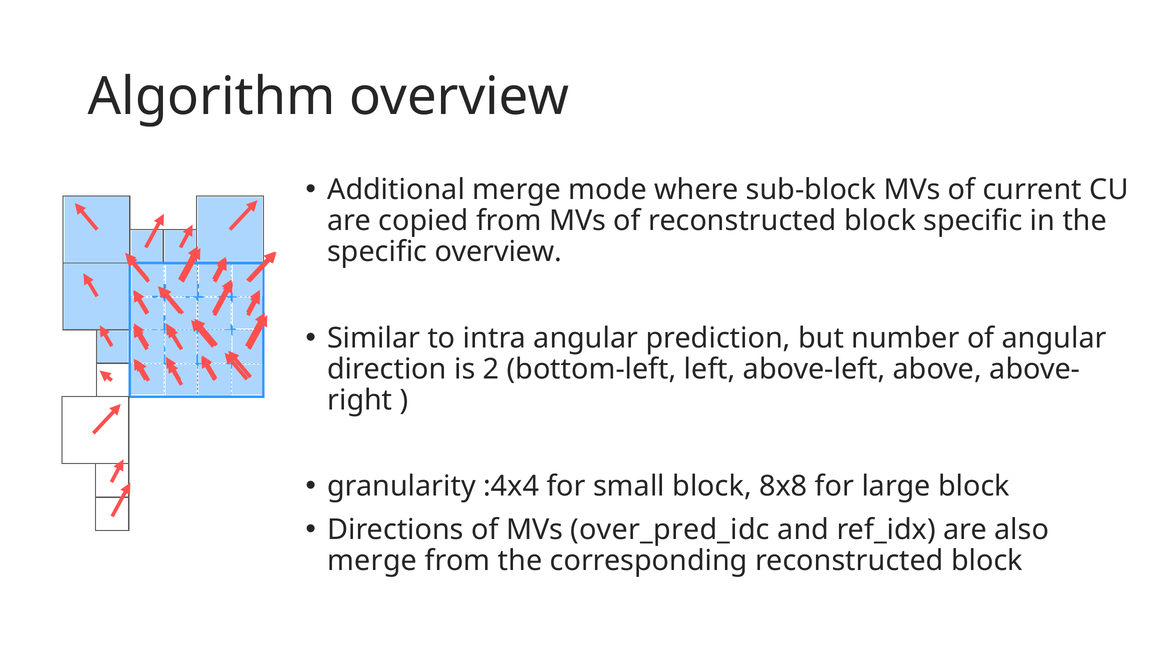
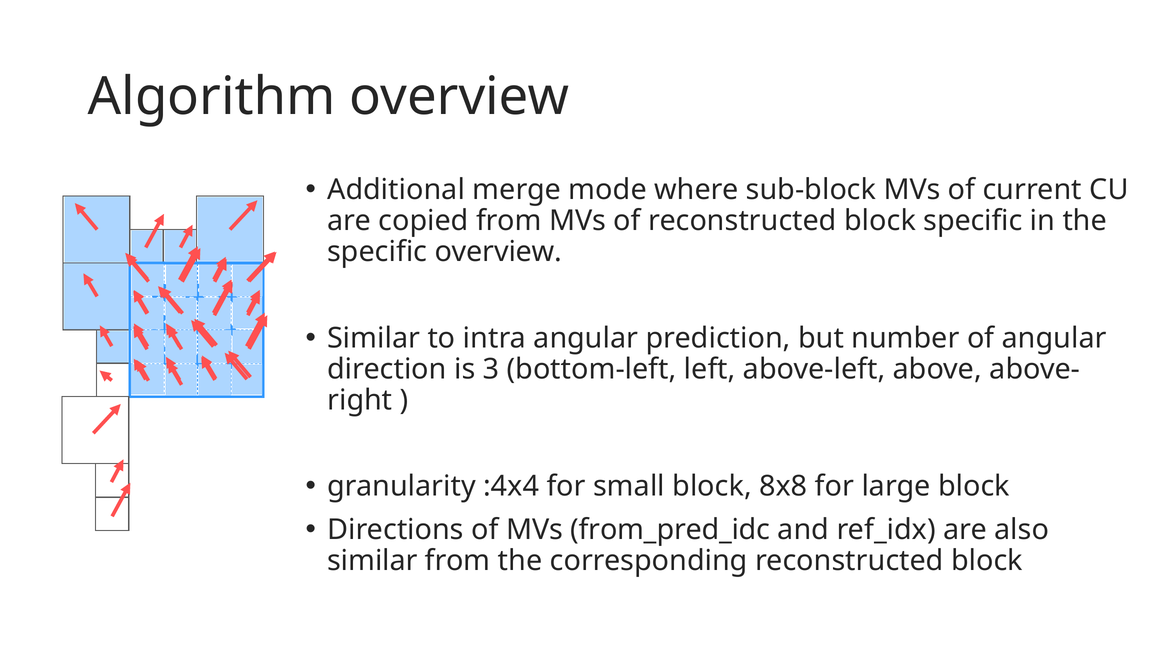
2: 2 -> 3
over_pred_idc: over_pred_idc -> from_pred_idc
merge at (372, 560): merge -> similar
